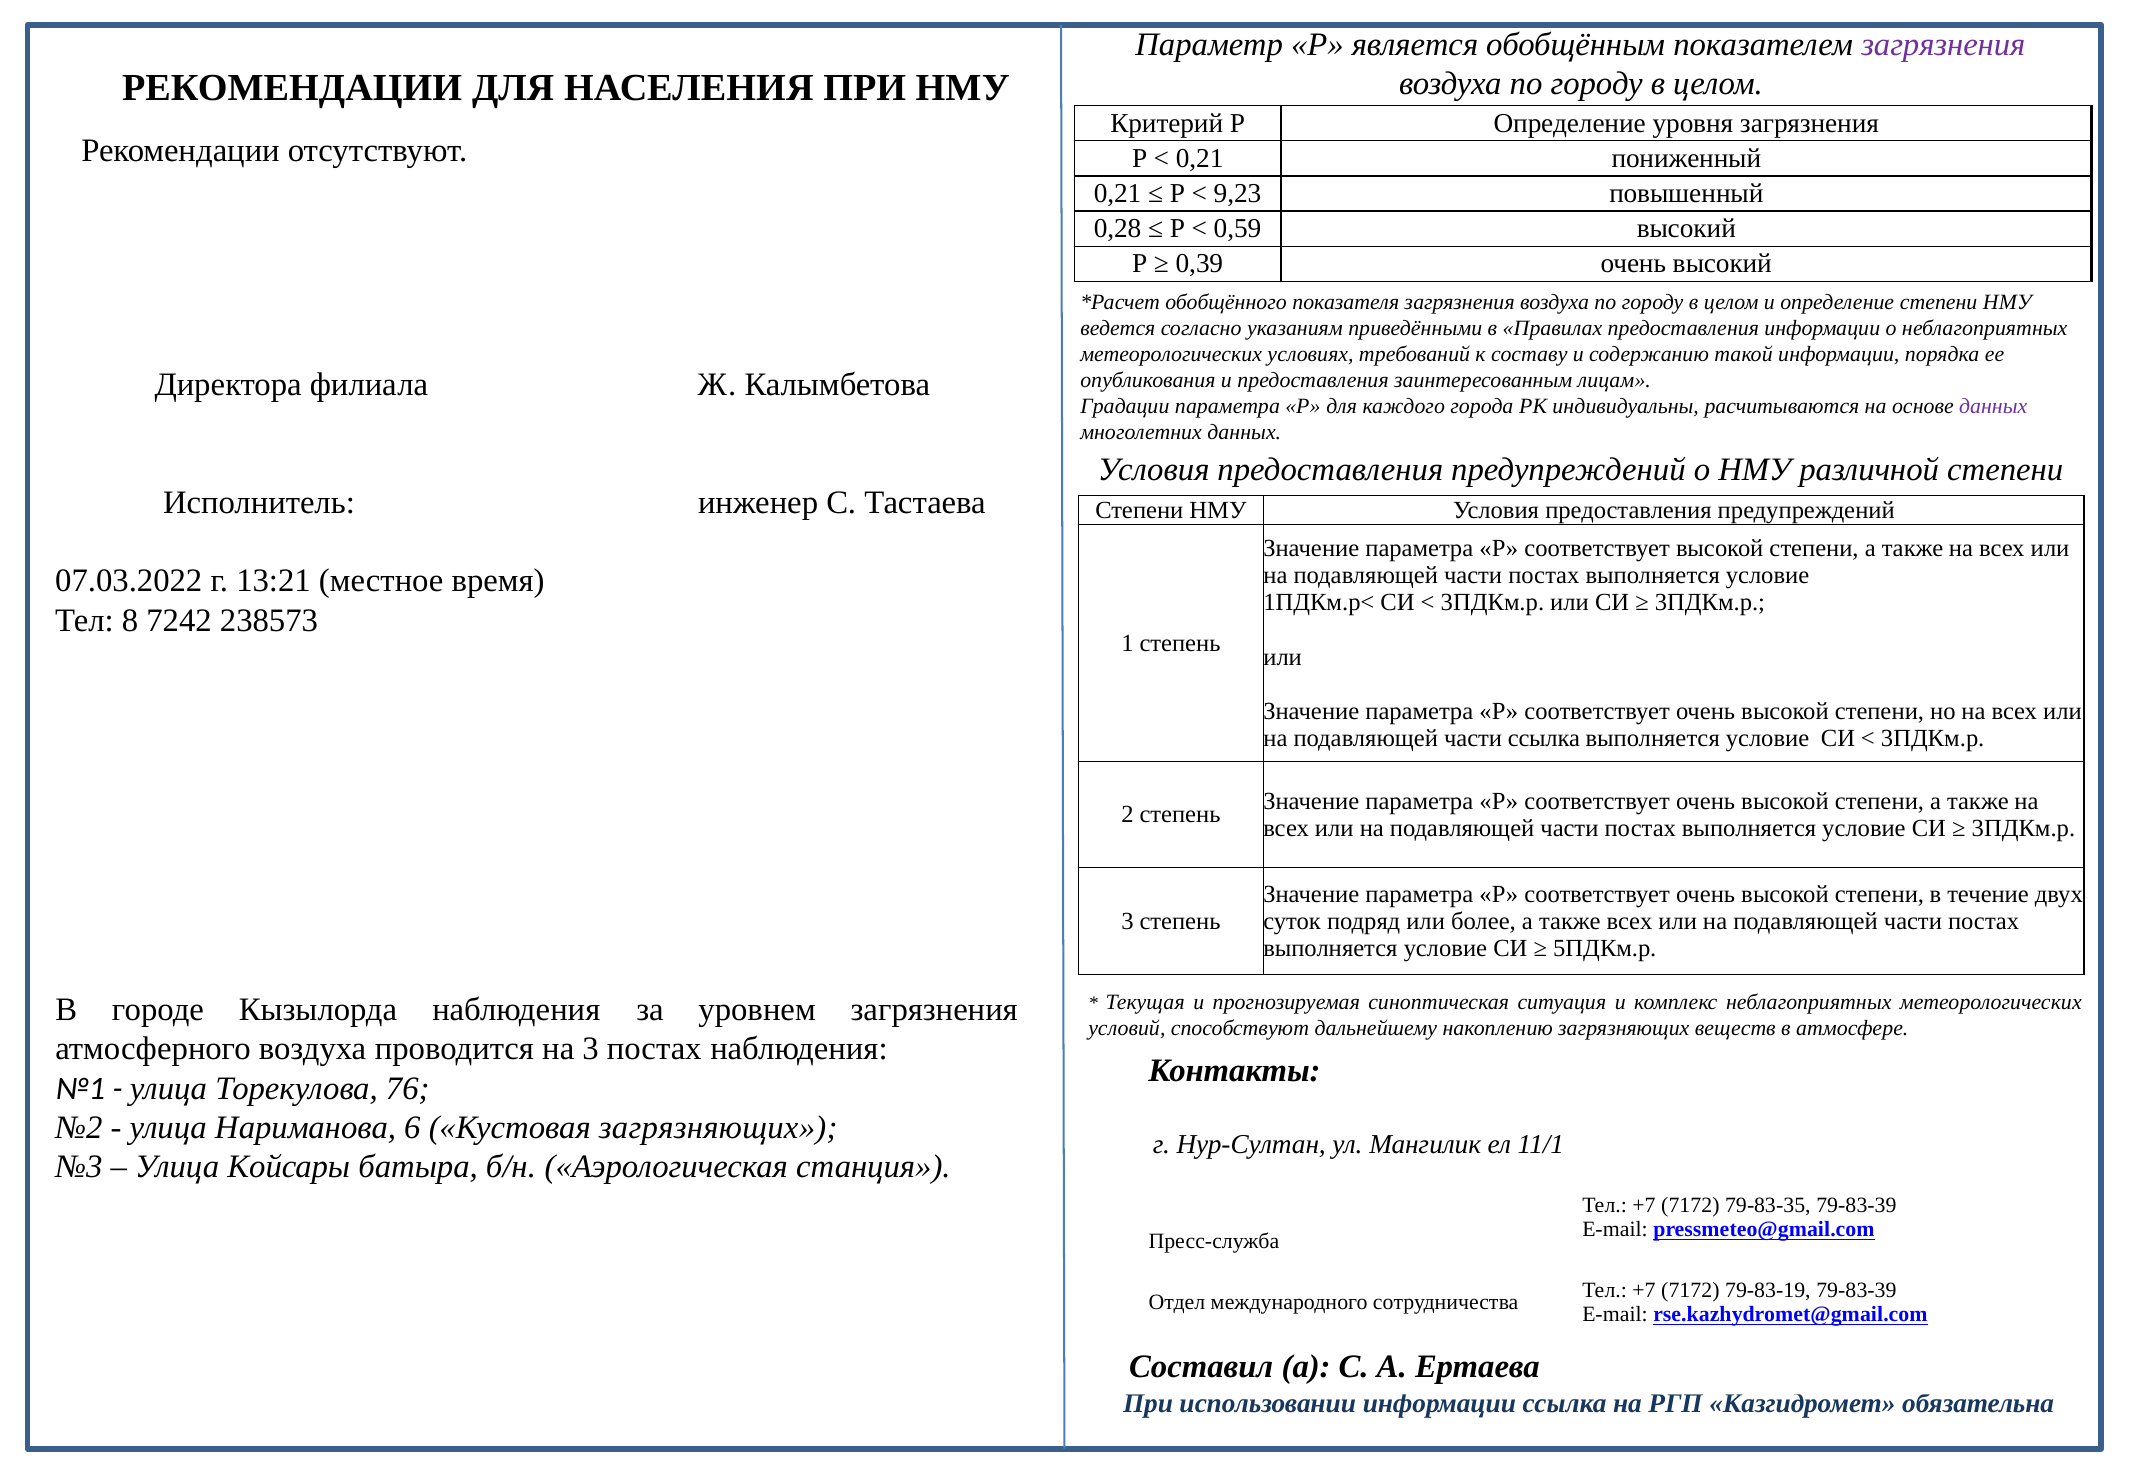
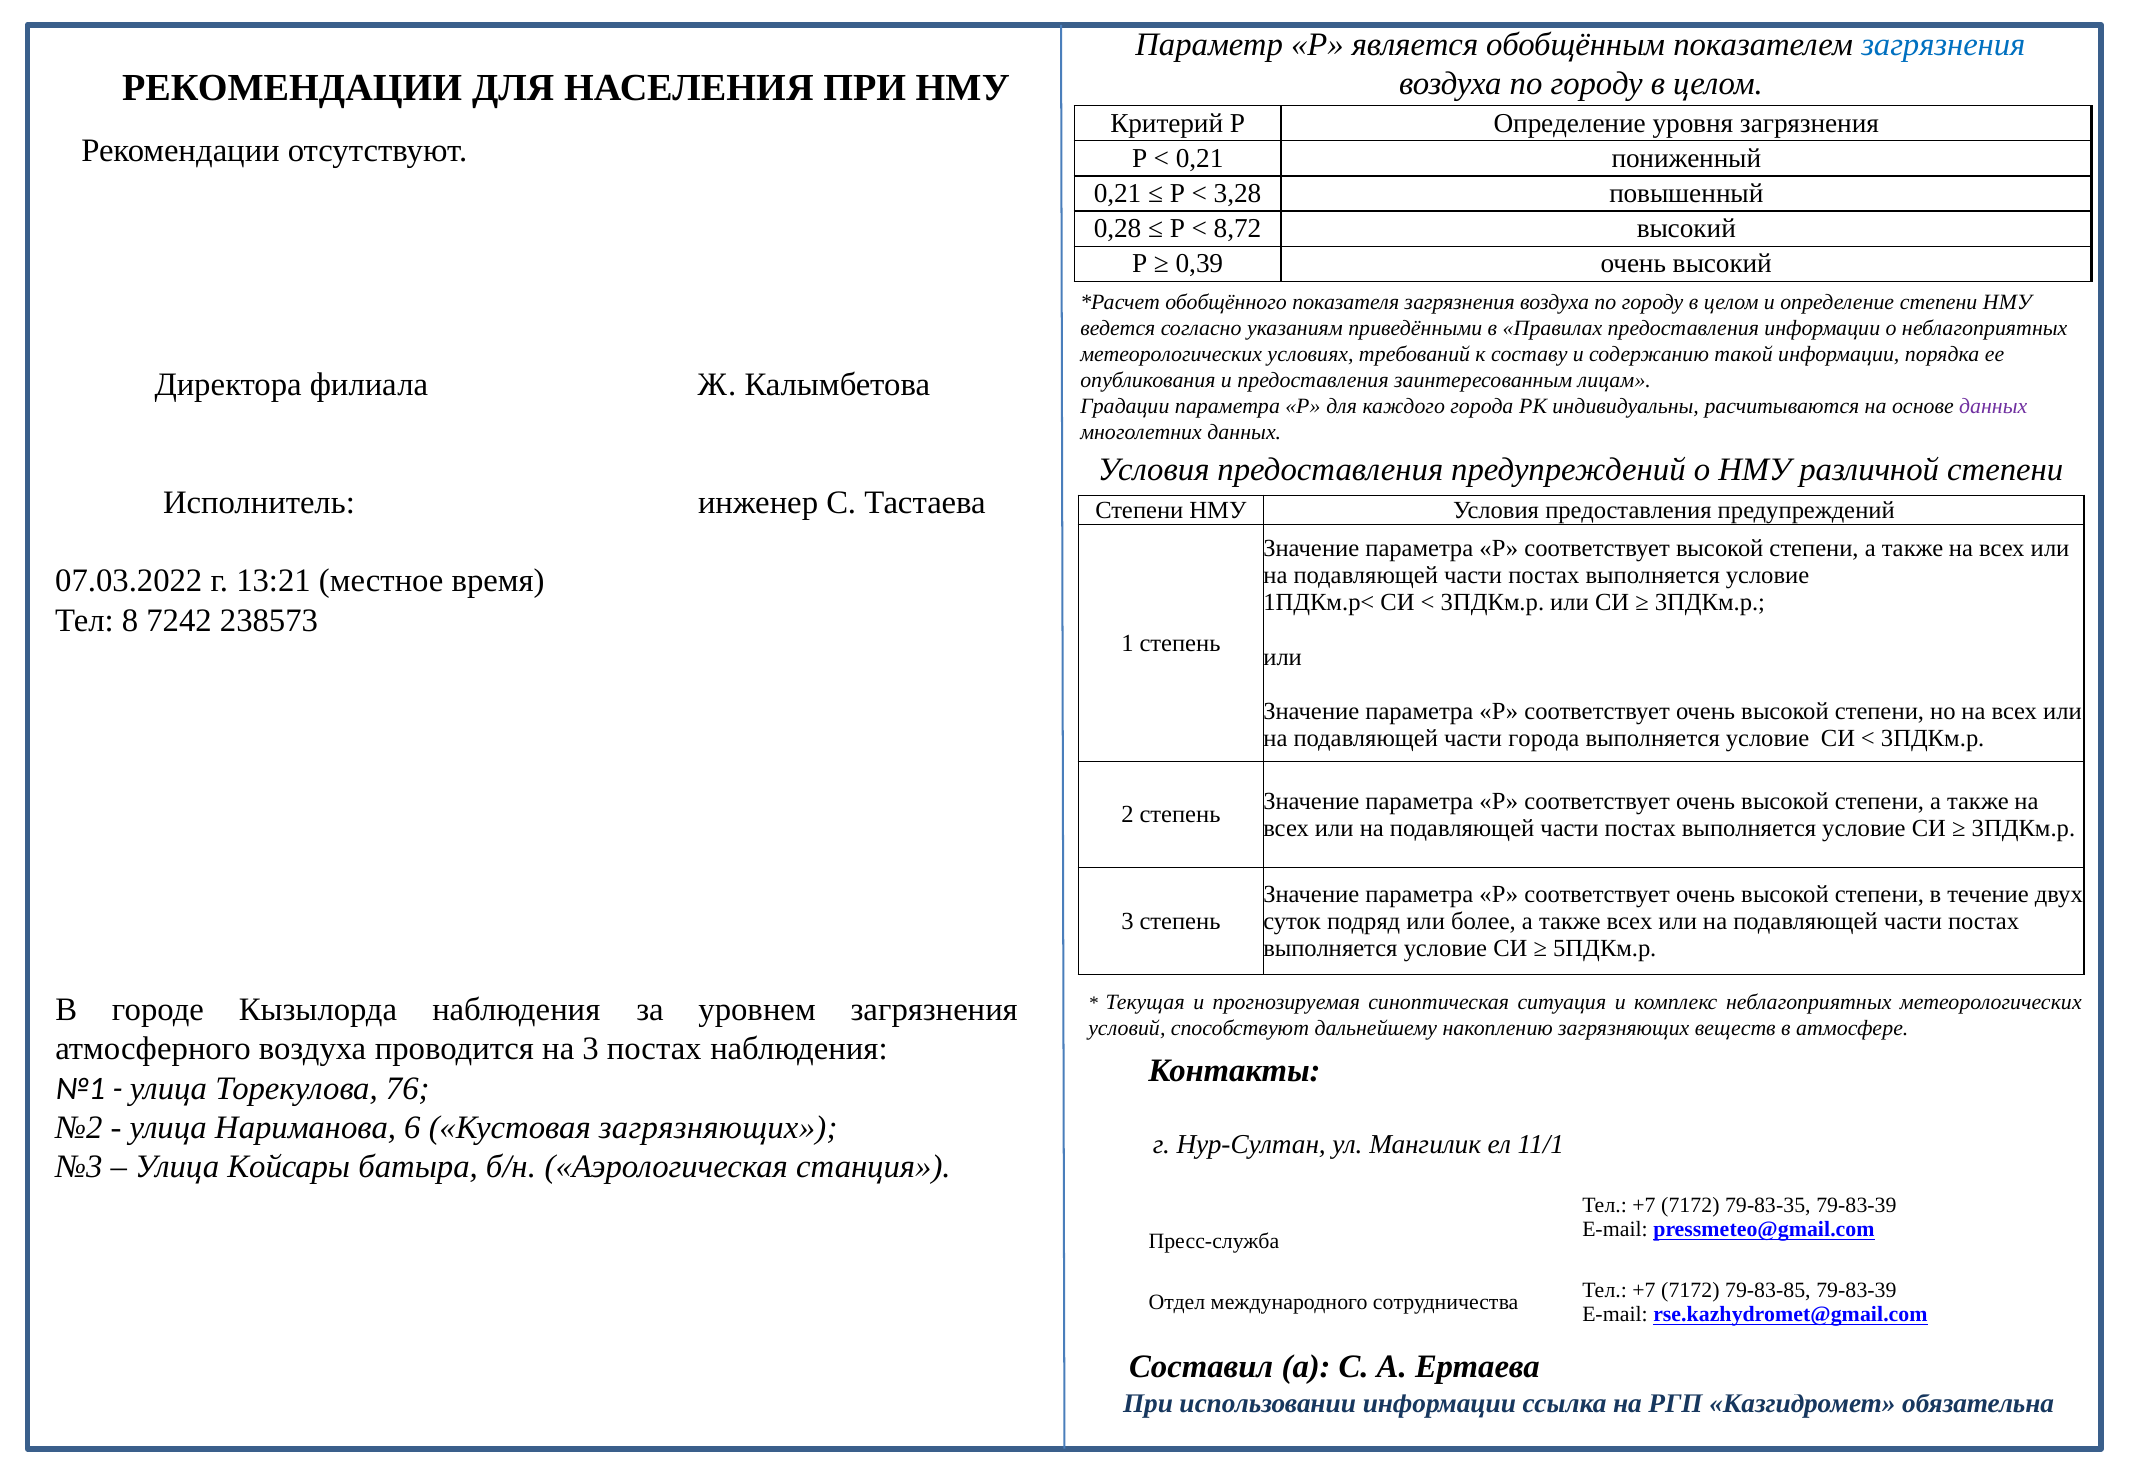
загрязнения at (1943, 44) colour: purple -> blue
9,23: 9,23 -> 3,28
0,59: 0,59 -> 8,72
части ссылка: ссылка -> города
79-83-19: 79-83-19 -> 79-83-85
